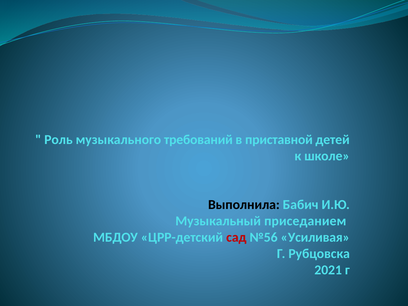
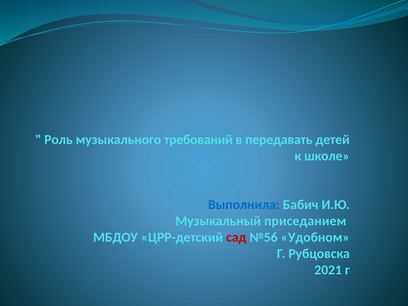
приставной: приставной -> передавать
Выполнила colour: black -> blue
Усиливая: Усиливая -> Удобном
